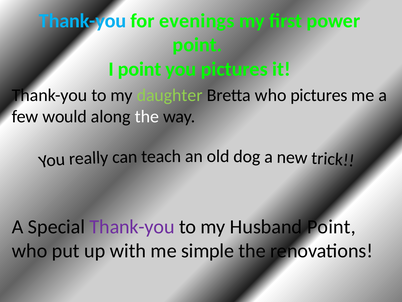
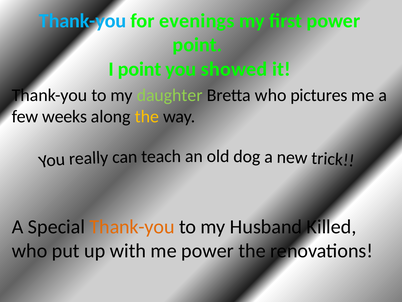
you pictures: pictures -> showed
would: would -> weeks
the at (147, 117) colour: white -> yellow
Thank-you at (132, 226) colour: purple -> orange
Husband Point: Point -> Killed
me simple: simple -> power
